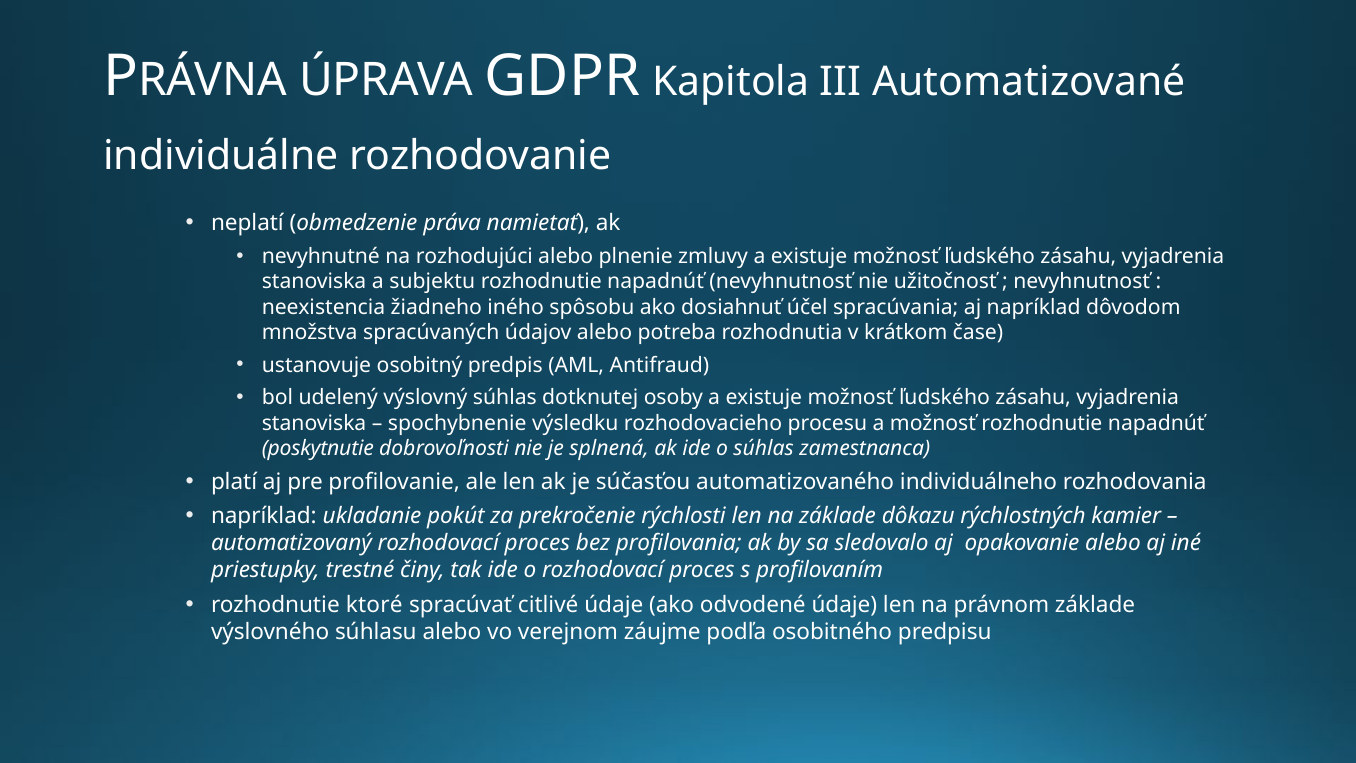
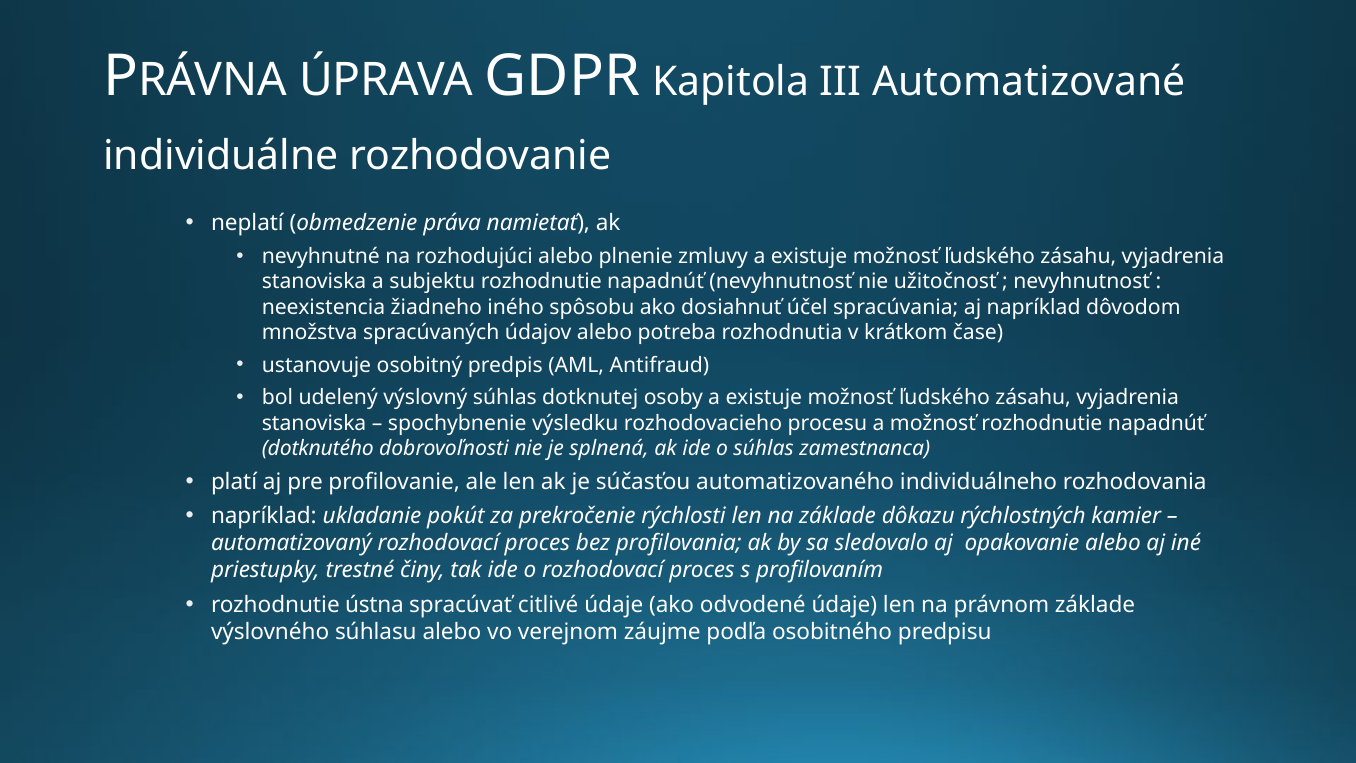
poskytnutie: poskytnutie -> dotknutého
ktoré: ktoré -> ústna
